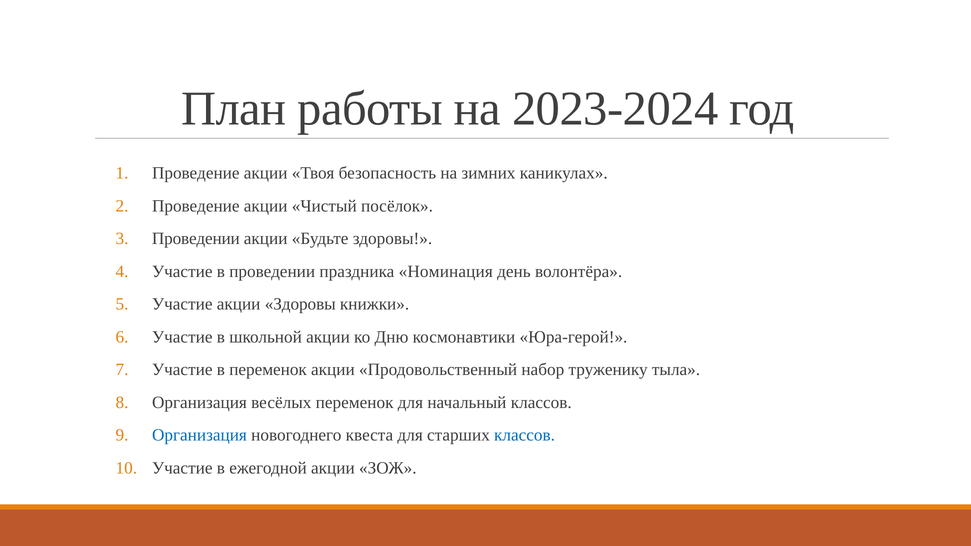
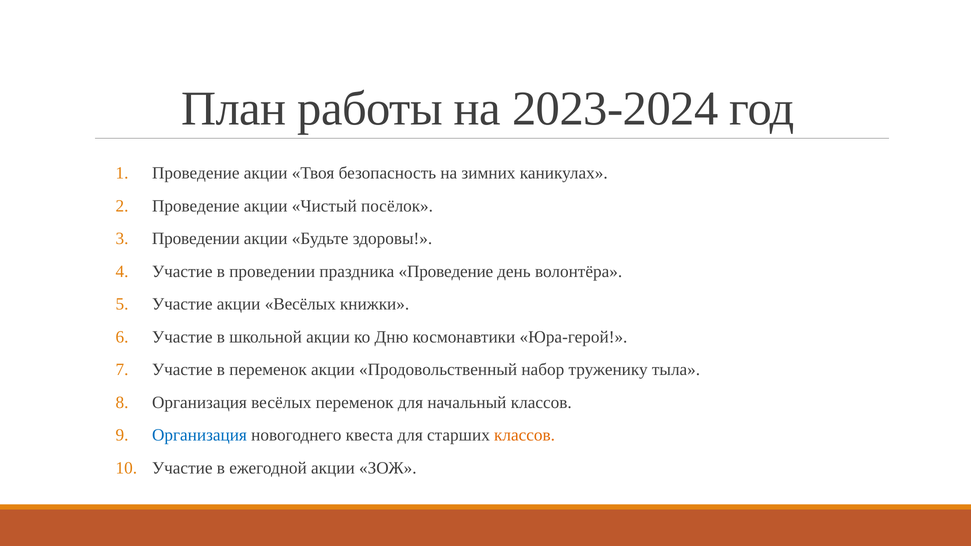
праздника Номинация: Номинация -> Проведение
акции Здоровы: Здоровы -> Весёлых
классов at (525, 435) colour: blue -> orange
